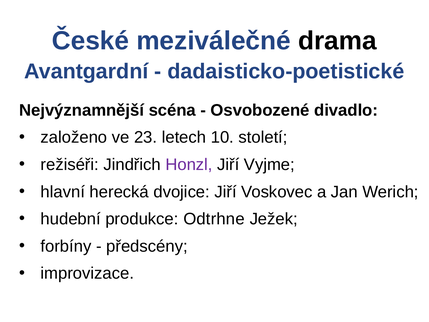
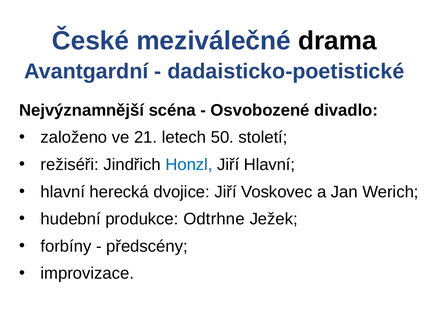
23: 23 -> 21
10: 10 -> 50
Honzl colour: purple -> blue
Jiří Vyjme: Vyjme -> Hlavní
